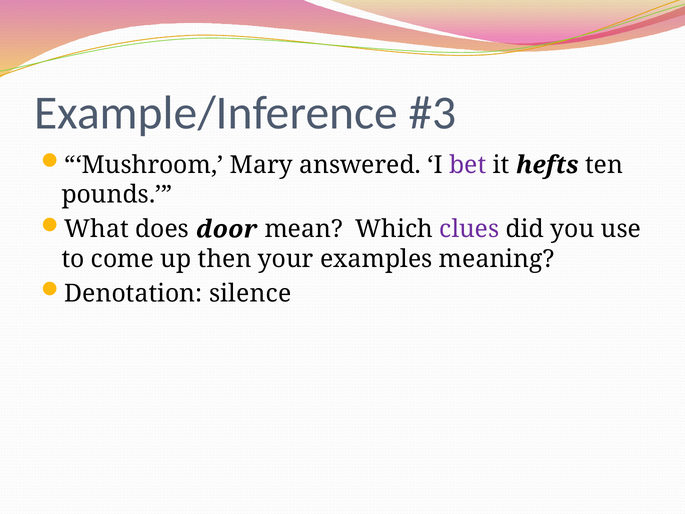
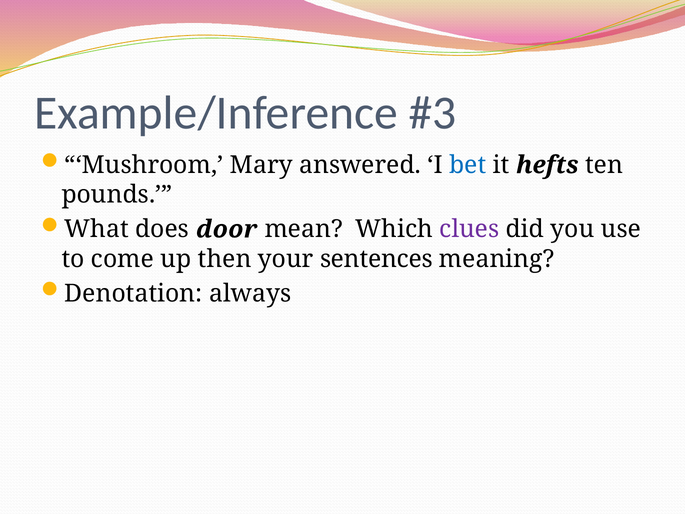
bet colour: purple -> blue
examples: examples -> sentences
silence: silence -> always
